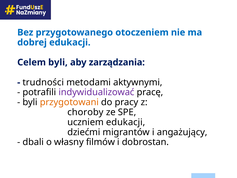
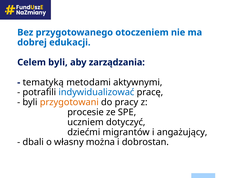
trudności: trudności -> tematyką
indywidualizować colour: purple -> blue
choroby: choroby -> procesie
uczniem edukacji: edukacji -> dotyczyć
filmów: filmów -> można
